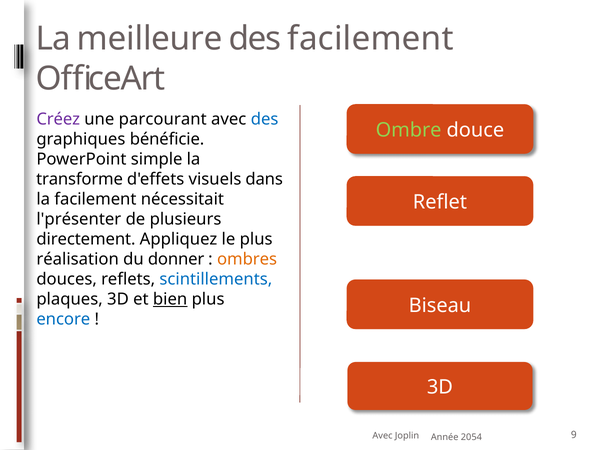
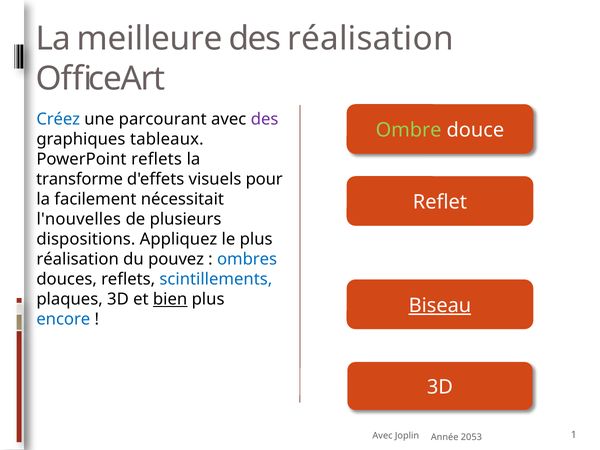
des facilement: facilement -> réalisation
Créez colour: purple -> blue
des at (265, 119) colour: blue -> purple
bénéficie: bénéficie -> tableaux
PowerPoint simple: simple -> reflets
dans: dans -> pour
l'présenter: l'présenter -> l'nouvelles
directement: directement -> dispositions
donner: donner -> pouvez
ombres colour: orange -> blue
Biseau underline: none -> present
9: 9 -> 1
2054: 2054 -> 2053
